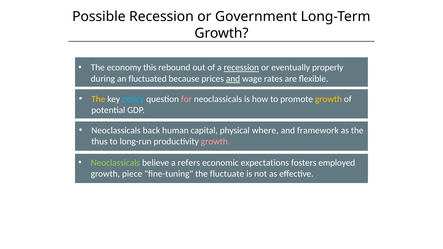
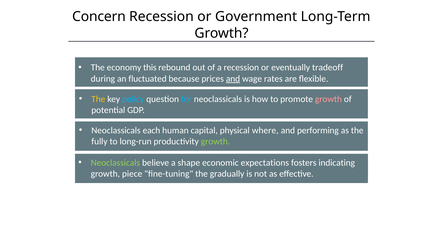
Possible: Possible -> Concern
recession at (241, 68) underline: present -> none
properly: properly -> tradeoff
for colour: pink -> light blue
growth at (328, 99) colour: yellow -> pink
back: back -> each
framework: framework -> performing
thus: thus -> fully
growth at (215, 142) colour: pink -> light green
refers: refers -> shape
employed: employed -> indicating
fluctuate: fluctuate -> gradually
